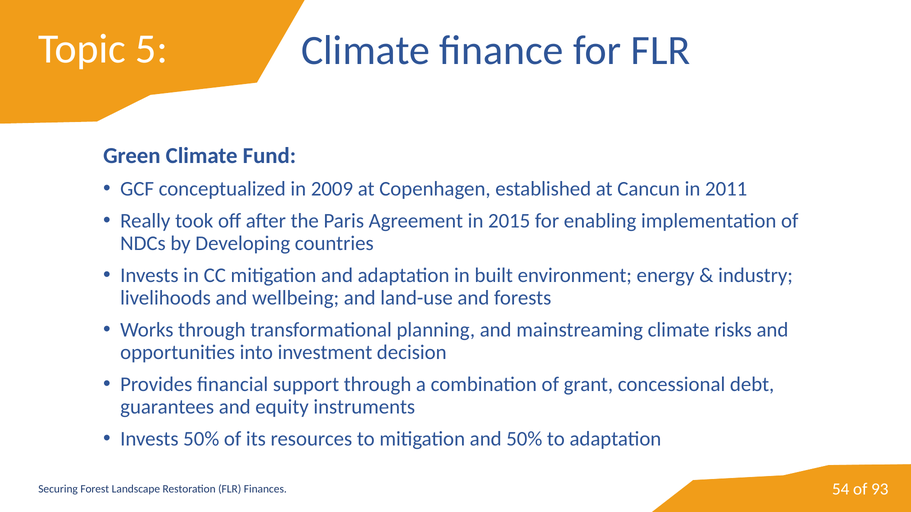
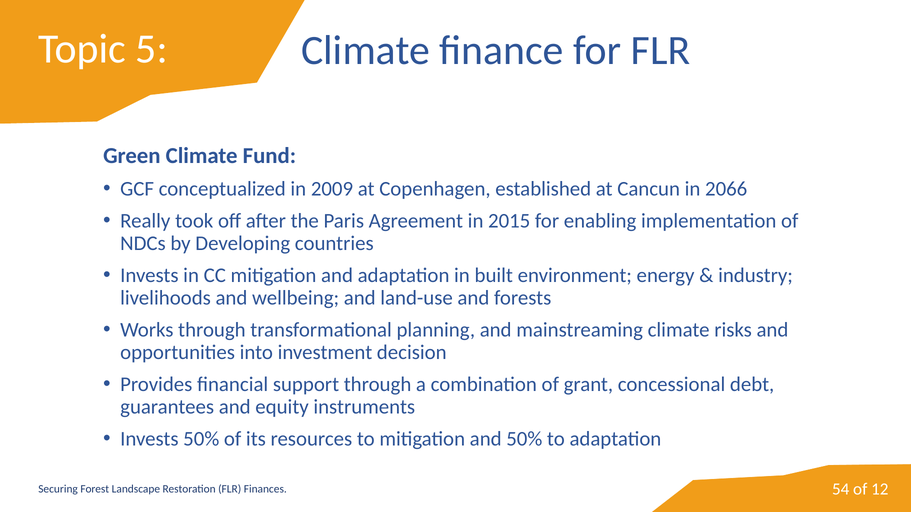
2011: 2011 -> 2066
93: 93 -> 12
